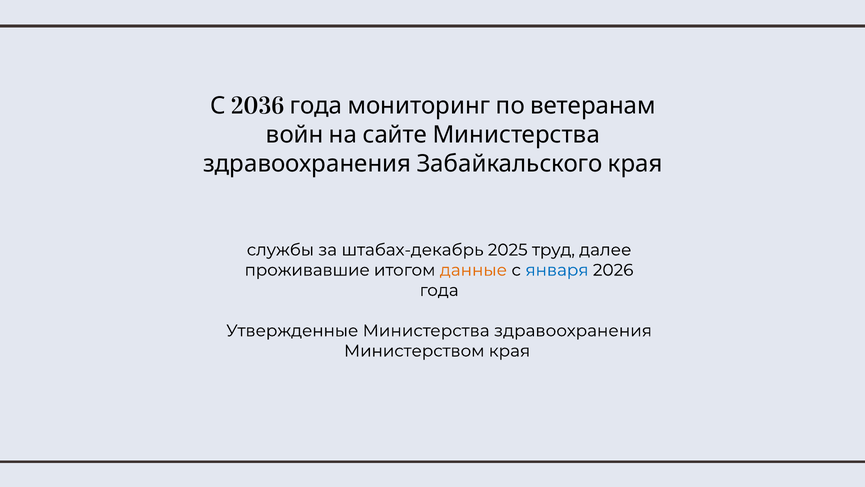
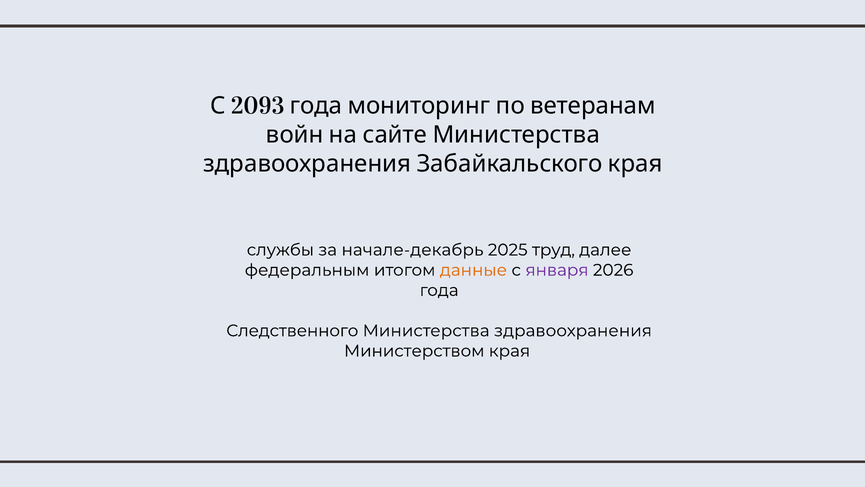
2036: 2036 -> 2093
штабах-декабрь: штабах-декабрь -> начале-декабрь
проживавшие: проживавшие -> федеральным
января colour: blue -> purple
Утвержденные: Утвержденные -> Следственного
